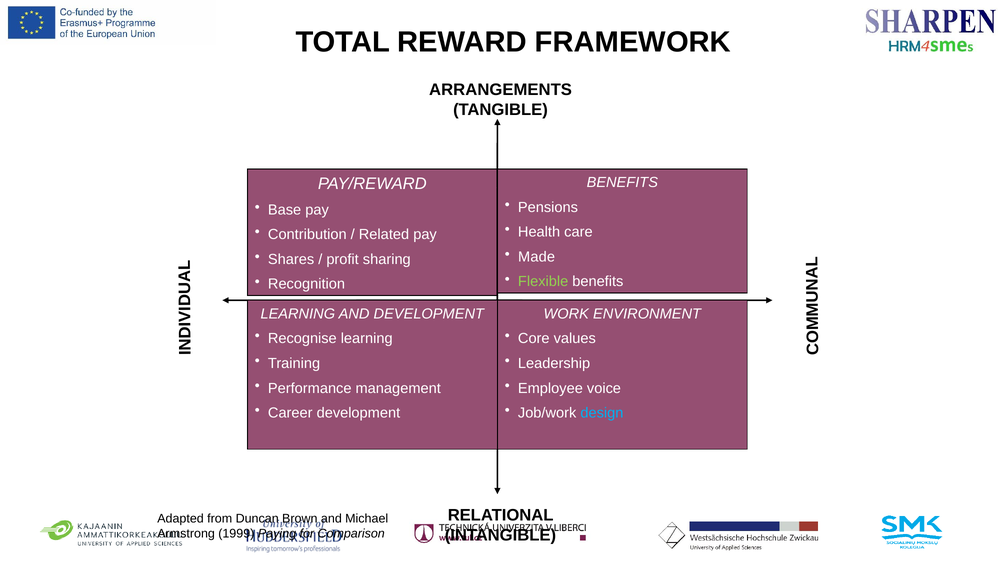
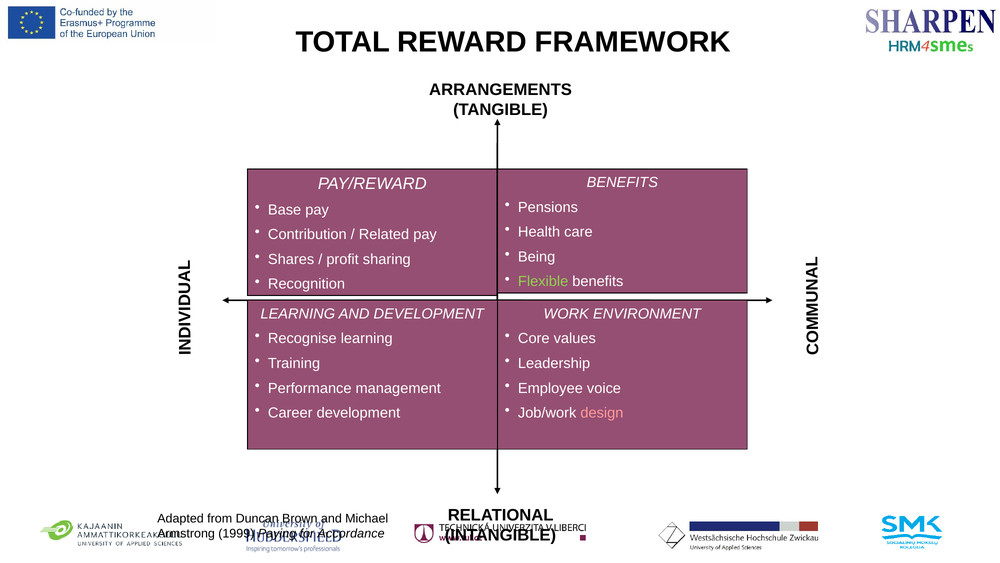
Made: Made -> Being
design colour: light blue -> pink
Comparison: Comparison -> Accordance
